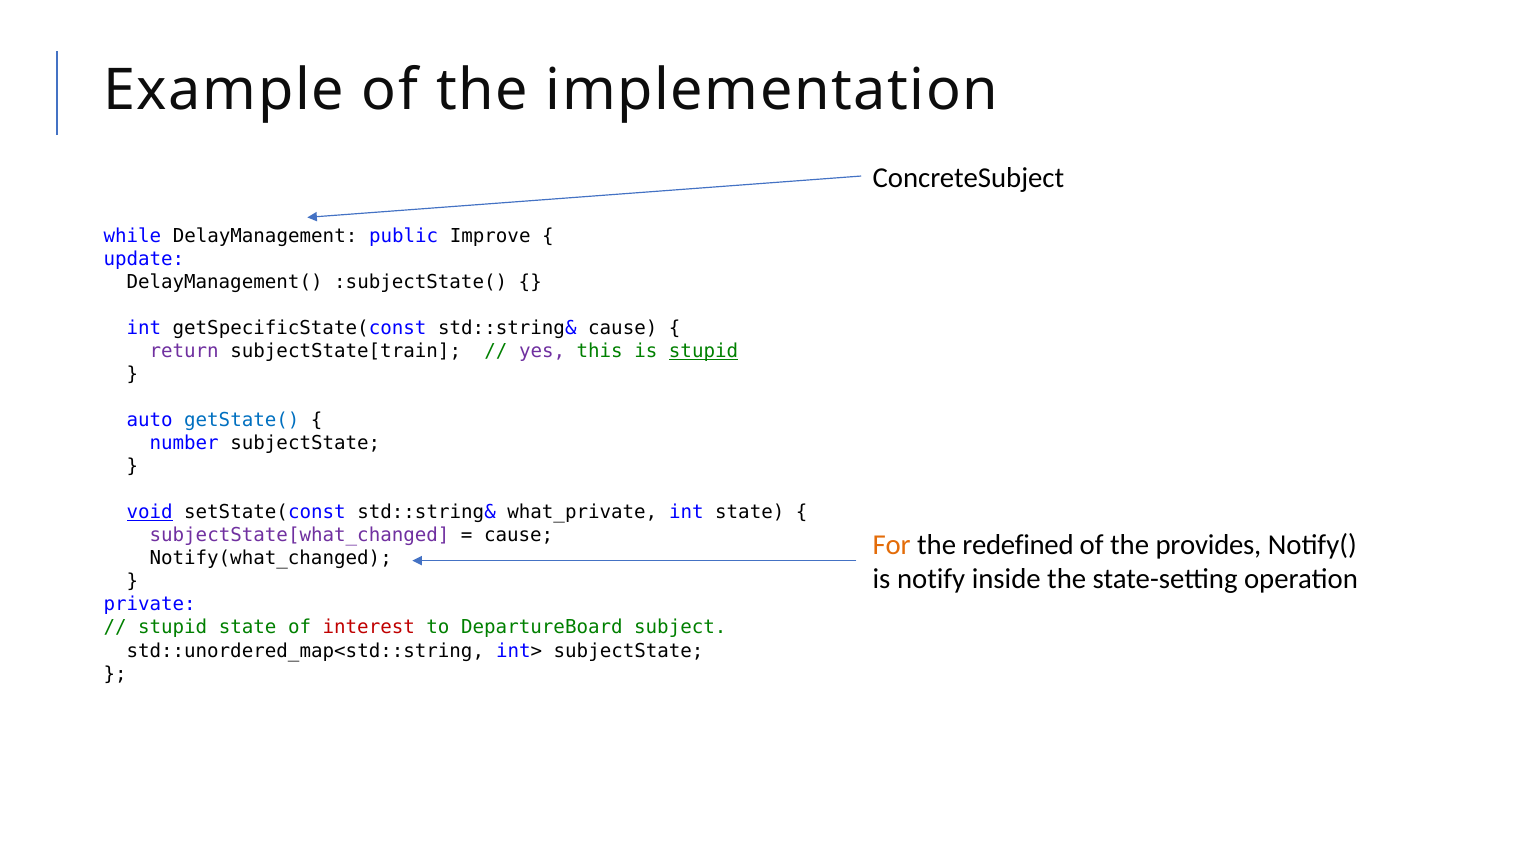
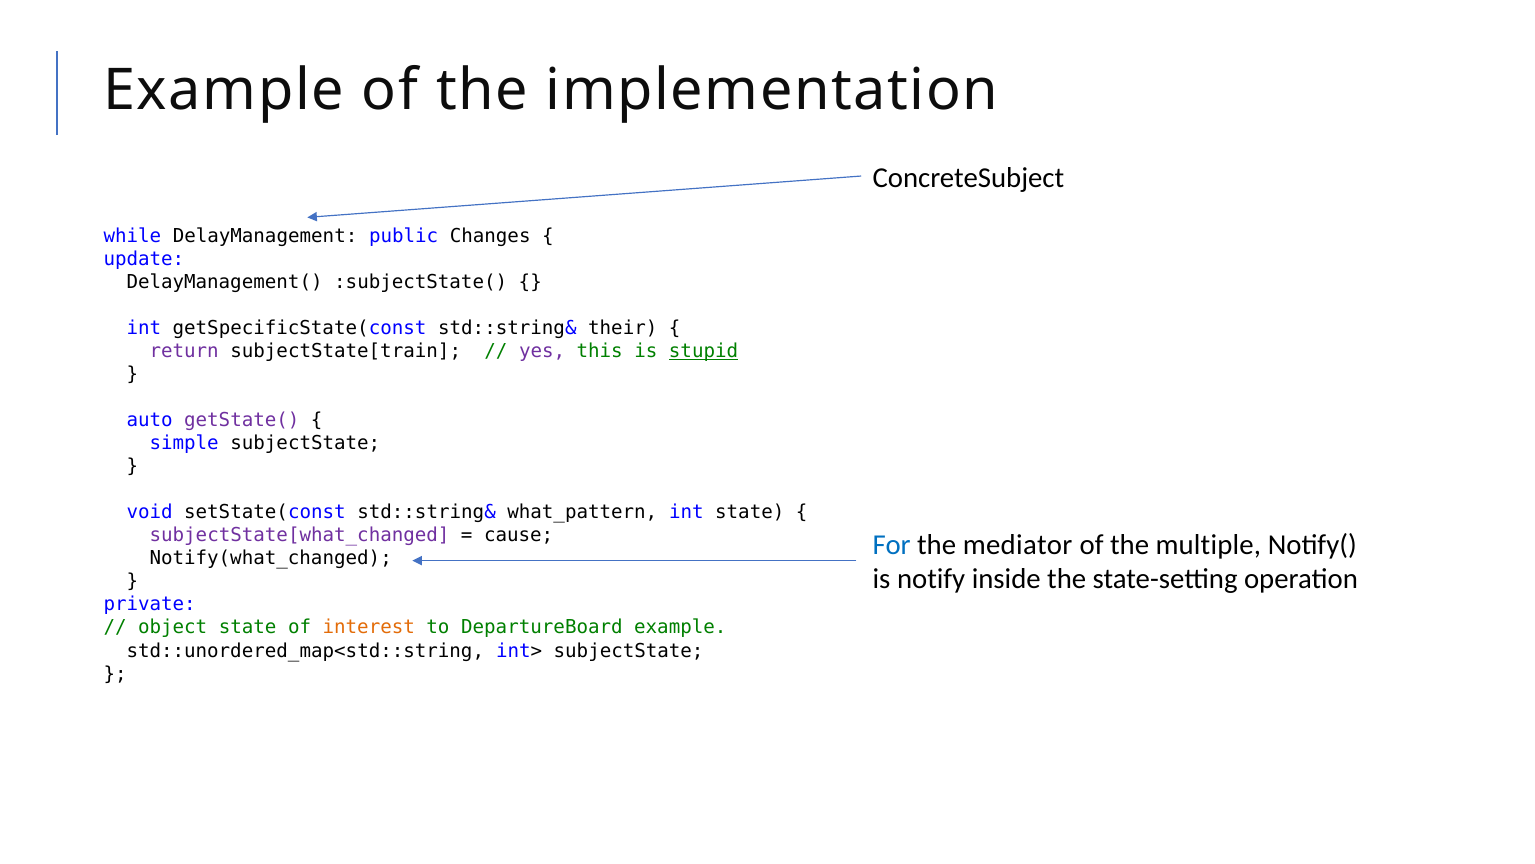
Improve: Improve -> Changes
std::string& cause: cause -> their
getState( colour: blue -> purple
number: number -> simple
void underline: present -> none
what_private: what_private -> what_pattern
For colour: orange -> blue
redefined: redefined -> mediator
provides: provides -> multiple
stupid at (173, 627): stupid -> object
interest colour: red -> orange
DepartureBoard subject: subject -> example
